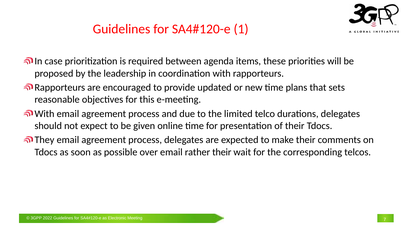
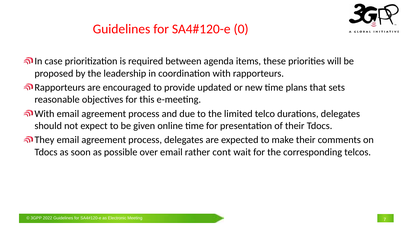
1: 1 -> 0
rather their: their -> cont
